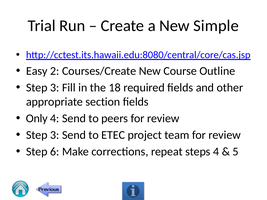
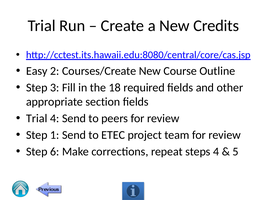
Simple: Simple -> Credits
Only at (37, 119): Only -> Trial
3 at (55, 135): 3 -> 1
